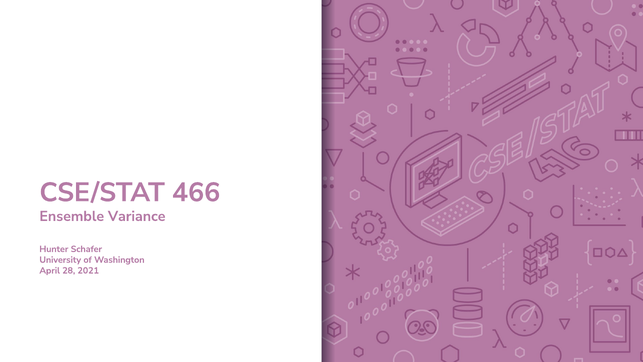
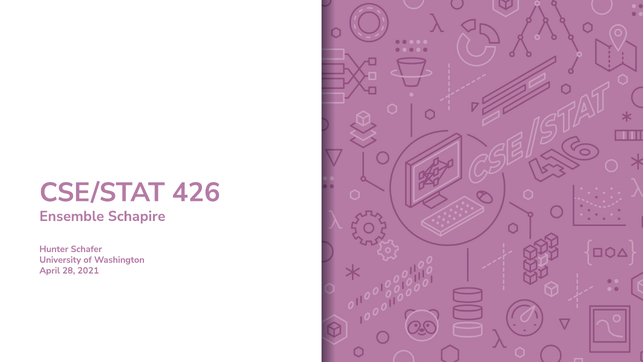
466: 466 -> 426
Variance: Variance -> Schapire
